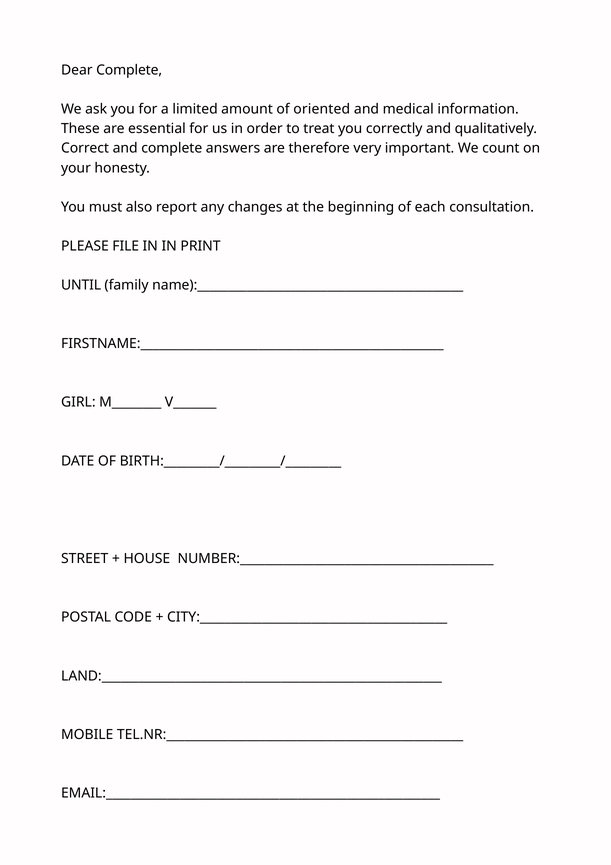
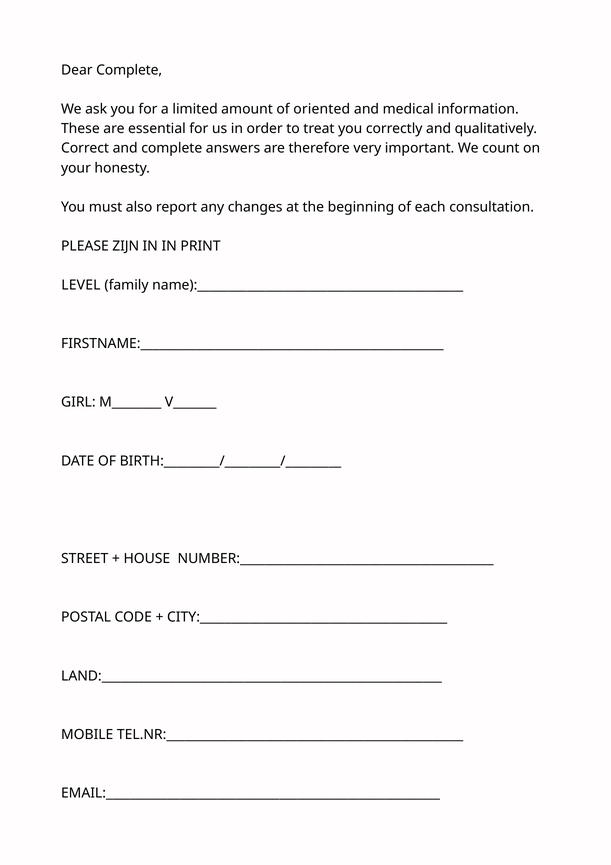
FILE: FILE -> ZIJN
UNTIL: UNTIL -> LEVEL
